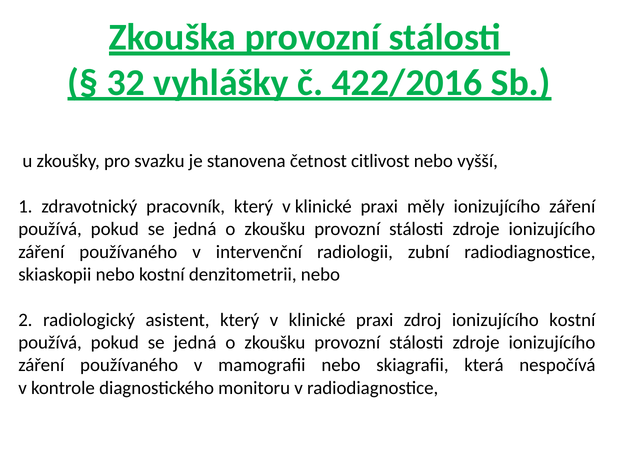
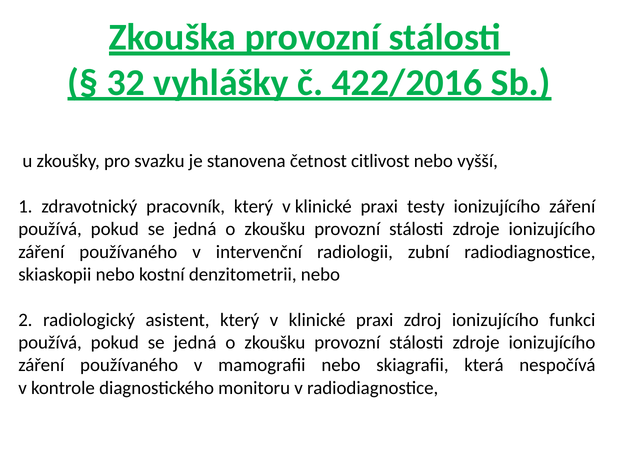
měly: měly -> testy
ionizujícího kostní: kostní -> funkci
